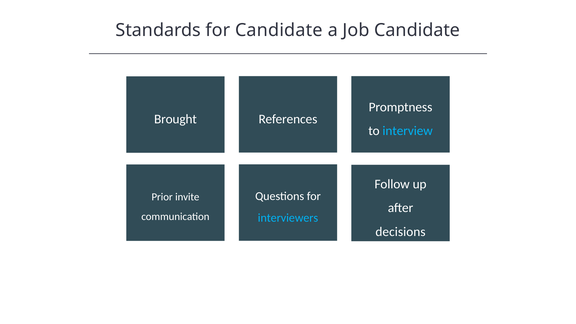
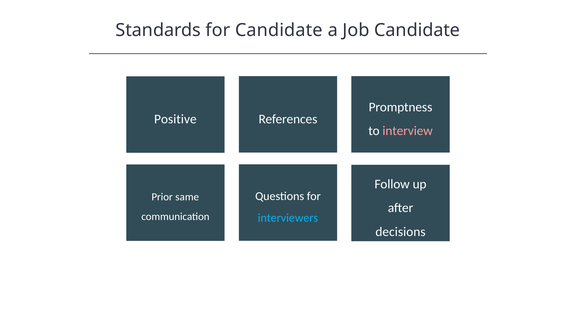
Brought: Brought -> Positive
interview colour: light blue -> pink
invite: invite -> same
